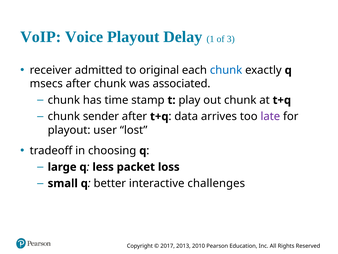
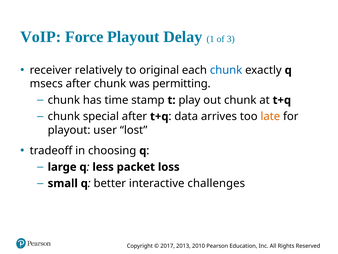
Voice: Voice -> Force
admitted: admitted -> relatively
associated: associated -> permitting
sender: sender -> special
late colour: purple -> orange
